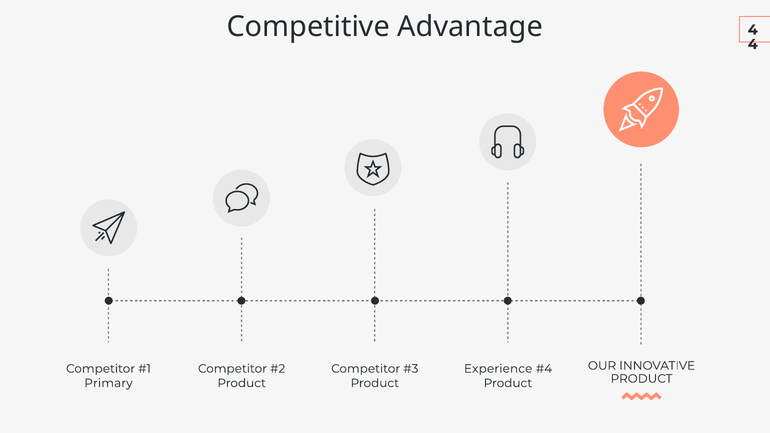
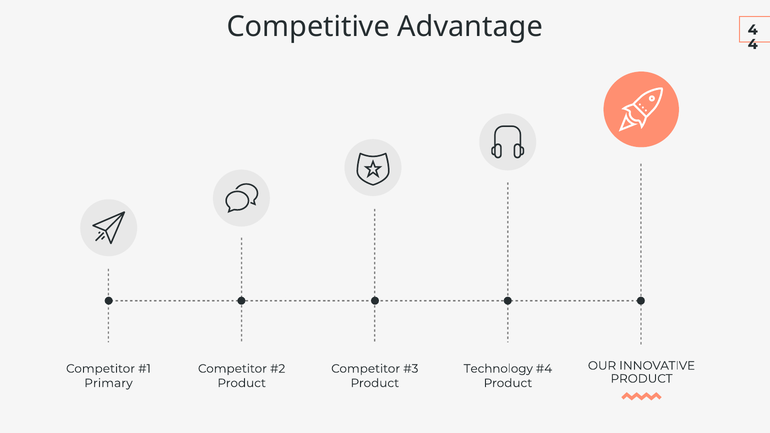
Experience: Experience -> Technology
